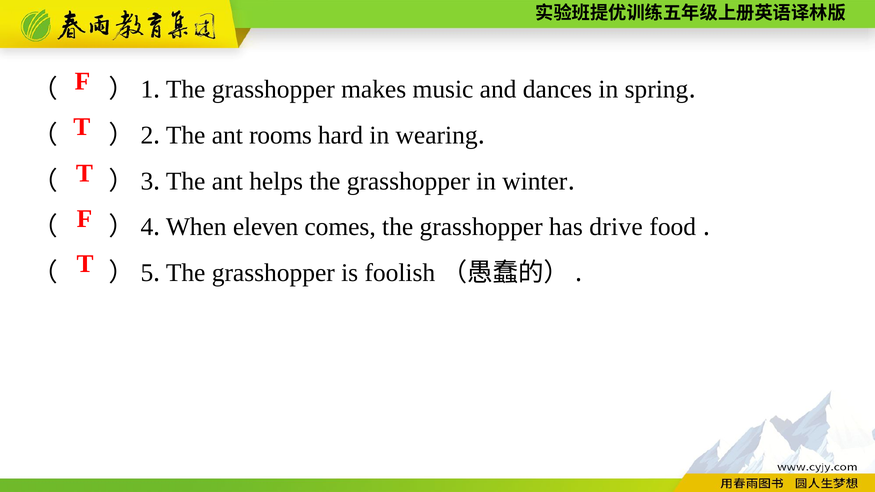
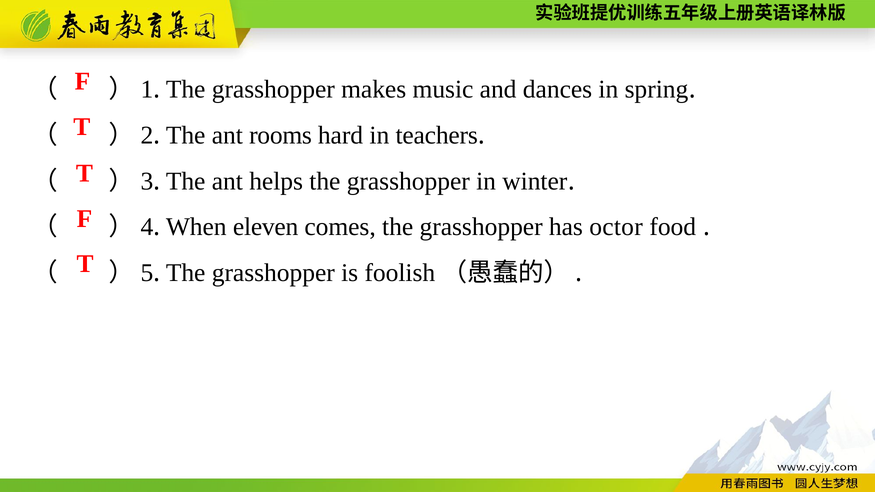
wearing: wearing -> teachers
drive: drive -> octor
